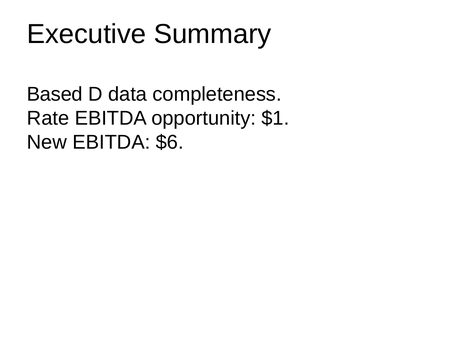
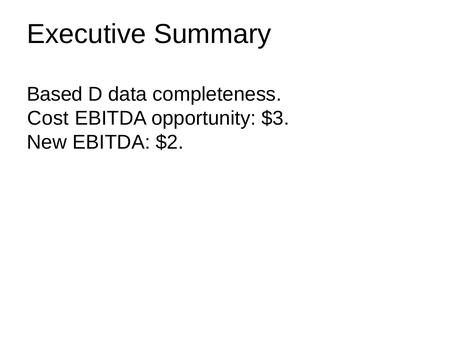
Rate: Rate -> Cost
$1: $1 -> $3
$6: $6 -> $2
